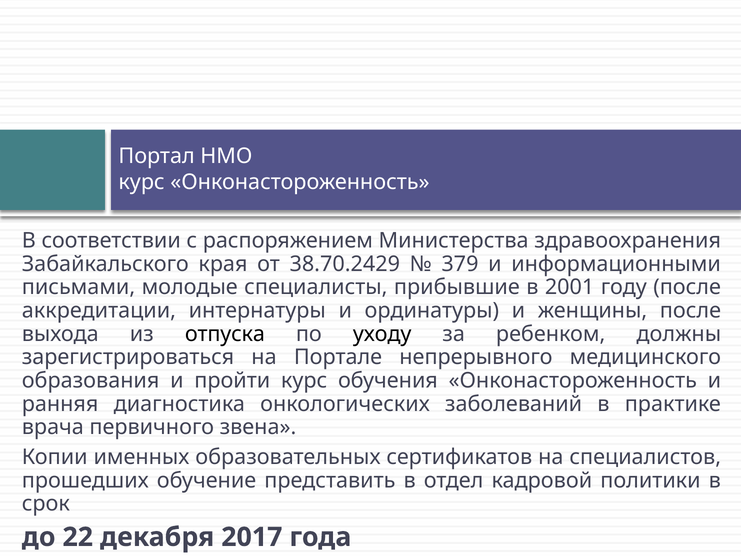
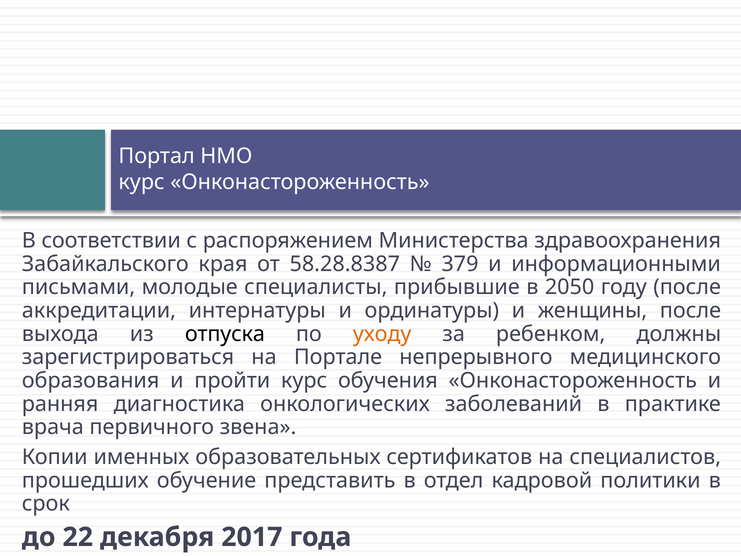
38.70.2429: 38.70.2429 -> 58.28.8387
2001: 2001 -> 2050
уходу colour: black -> orange
